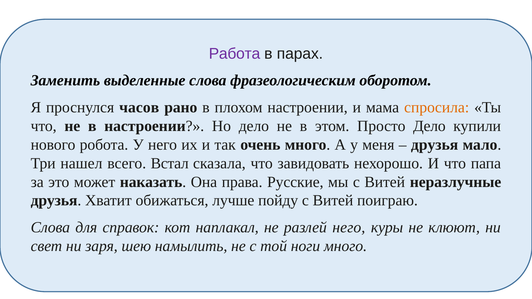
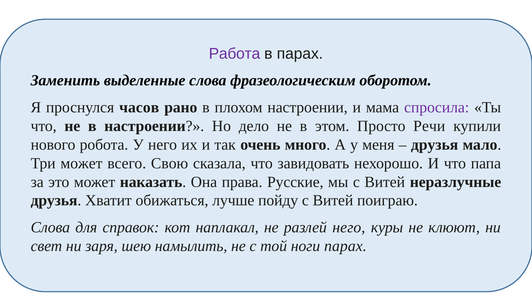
спросила colour: orange -> purple
Просто Дело: Дело -> Речи
Три нашел: нашел -> может
Встал: Встал -> Свою
ноги много: много -> парах
